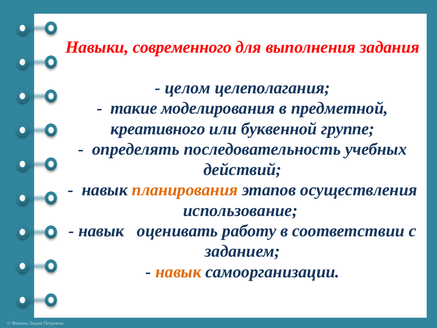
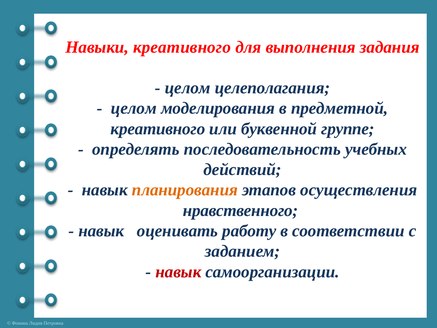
Навыки современного: современного -> креативного
такие at (134, 108): такие -> целом
использование: использование -> нравственного
навык at (178, 272) colour: orange -> red
